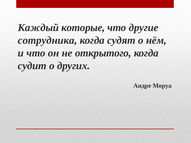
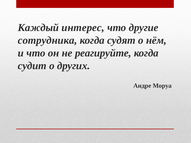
которые: которые -> интерес
открытого: открытого -> реагируйте
